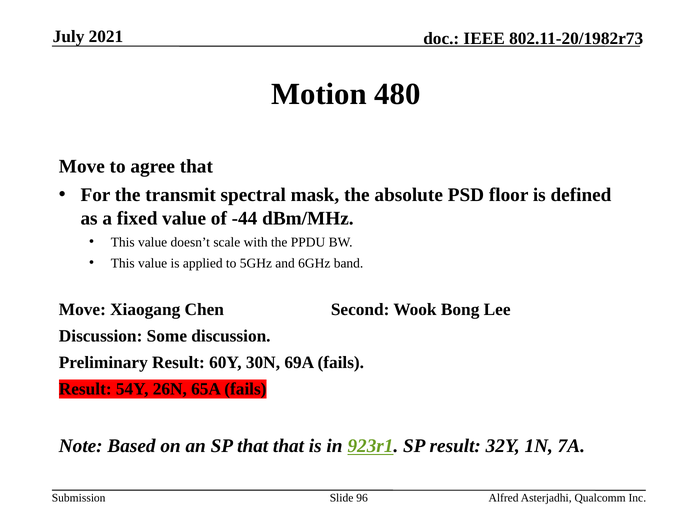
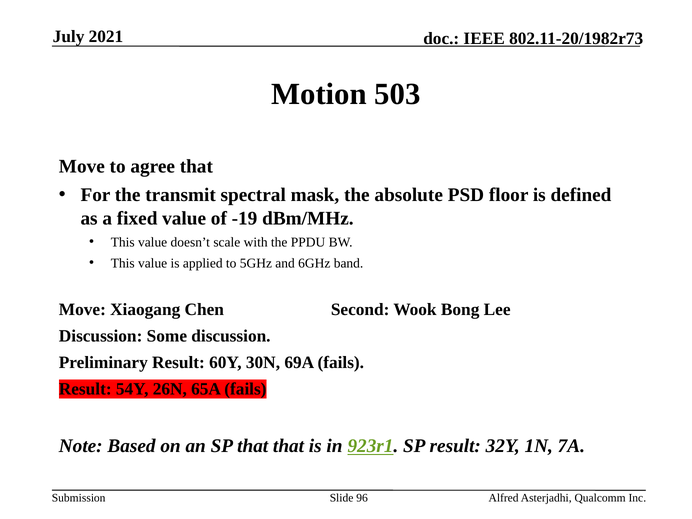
480: 480 -> 503
-44: -44 -> -19
